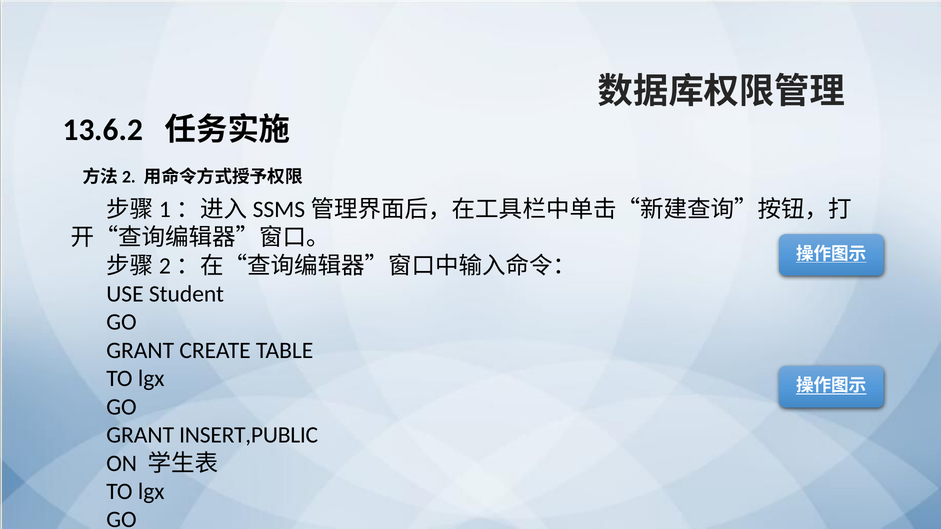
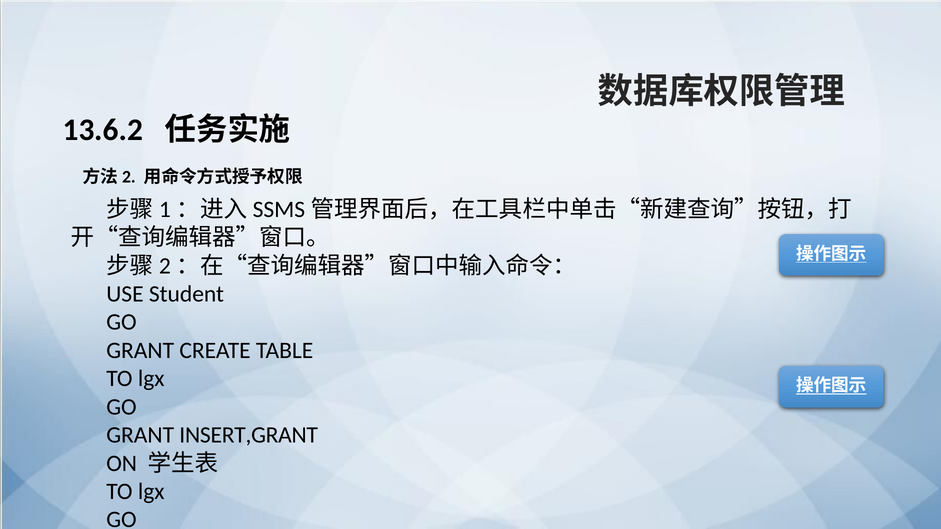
INSERT,PUBLIC: INSERT,PUBLIC -> INSERT,GRANT
